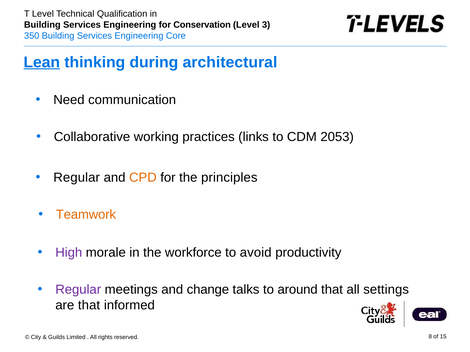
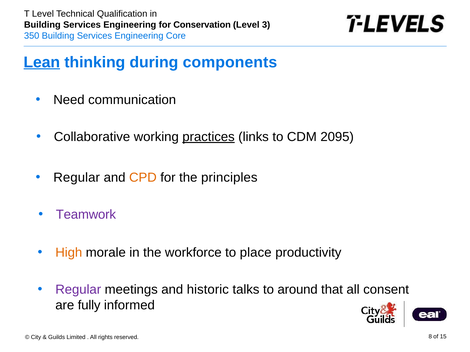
architectural: architectural -> components
practices underline: none -> present
2053: 2053 -> 2095
Teamwork colour: orange -> purple
High colour: purple -> orange
avoid: avoid -> place
change: change -> historic
settings: settings -> consent
are that: that -> fully
